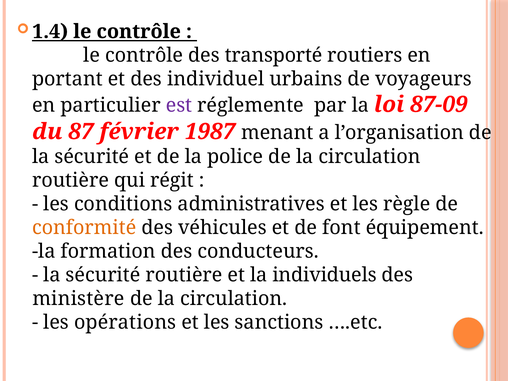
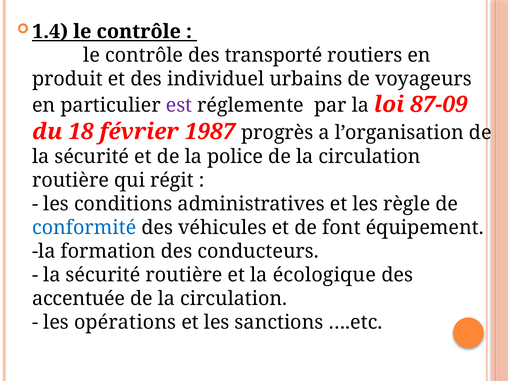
portant: portant -> produit
87: 87 -> 18
menant: menant -> progrès
conformité colour: orange -> blue
individuels: individuels -> écologique
ministère: ministère -> accentuée
